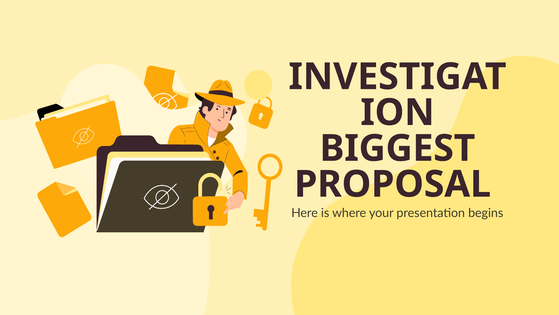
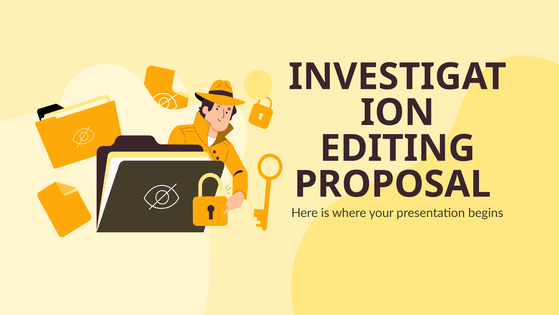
BIGGEST: BIGGEST -> EDITING
